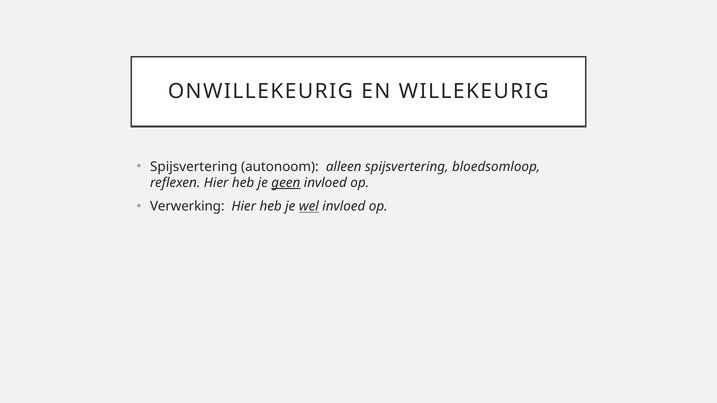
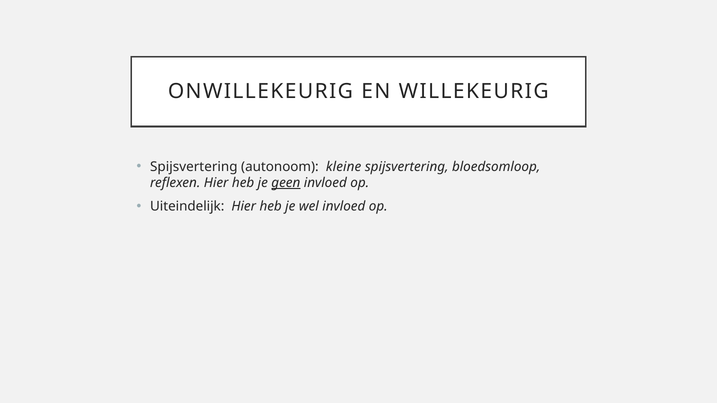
alleen: alleen -> kleine
Verwerking: Verwerking -> Uiteindelijk
wel underline: present -> none
